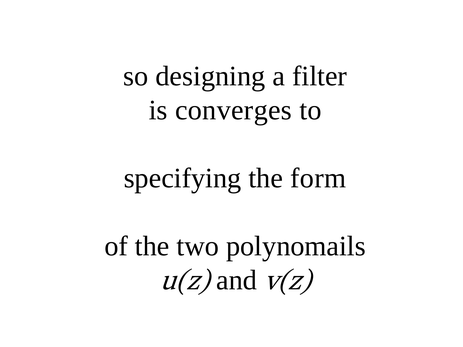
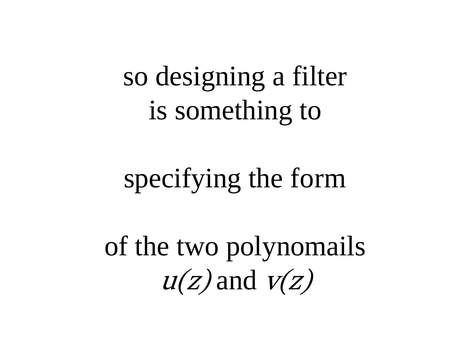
converges: converges -> something
